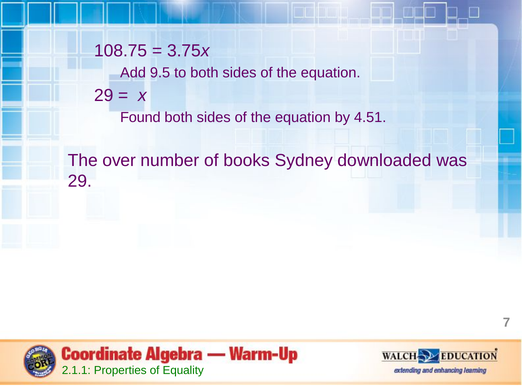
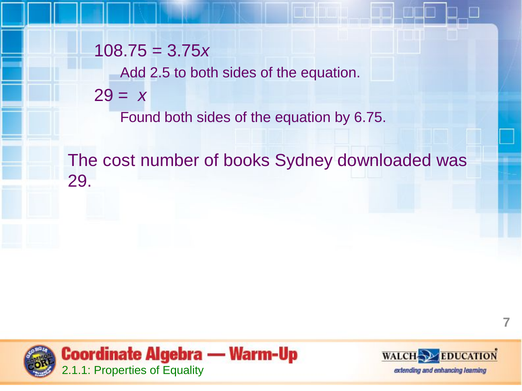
9.5: 9.5 -> 2.5
4.51: 4.51 -> 6.75
over: over -> cost
